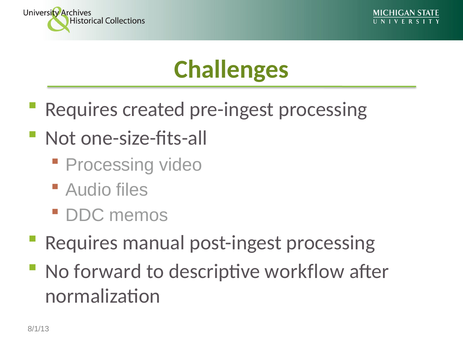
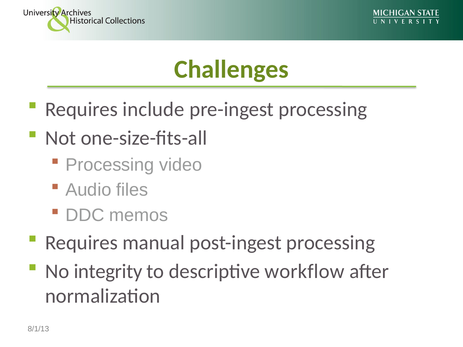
created: created -> include
forward: forward -> integrity
